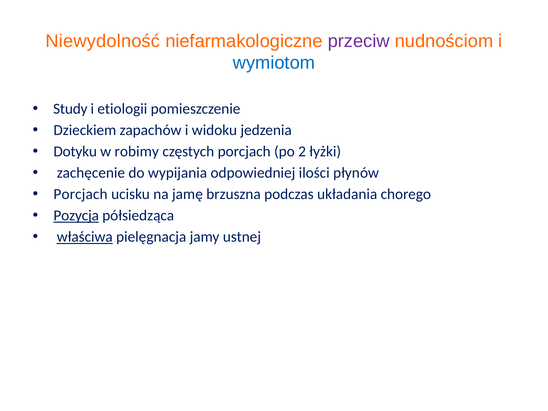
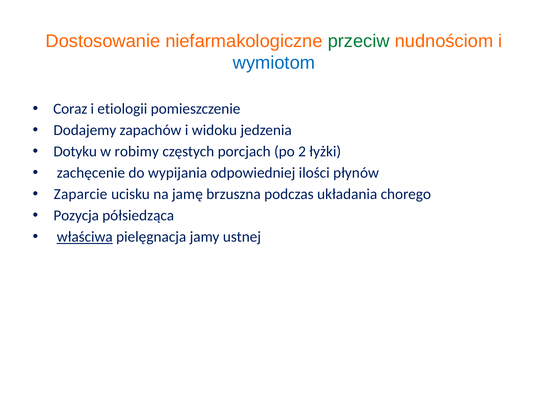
Niewydolność: Niewydolność -> Dostosowanie
przeciw colour: purple -> green
Study: Study -> Coraz
Dzieckiem: Dzieckiem -> Dodajemy
Porcjach at (81, 194): Porcjach -> Zaparcie
Pozycja underline: present -> none
